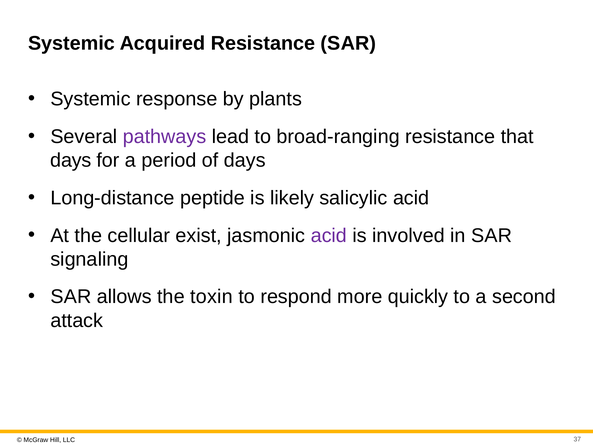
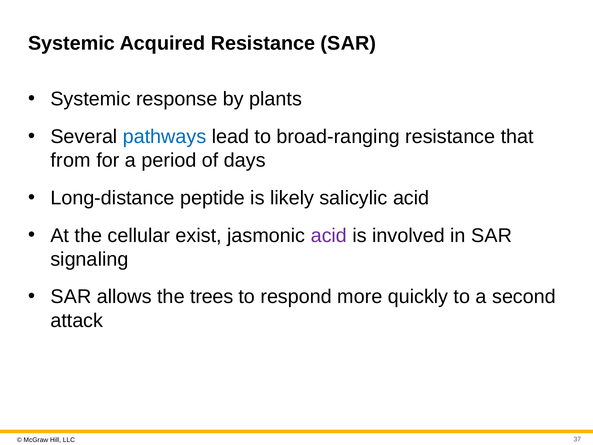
pathways colour: purple -> blue
days at (71, 160): days -> from
toxin: toxin -> trees
